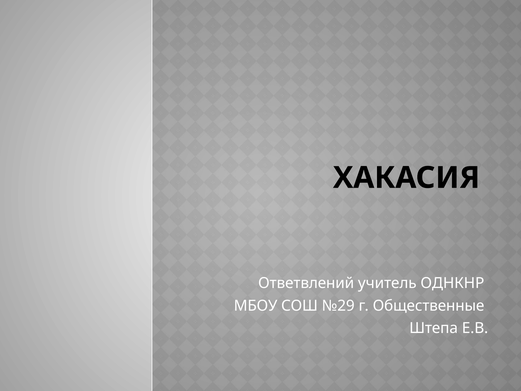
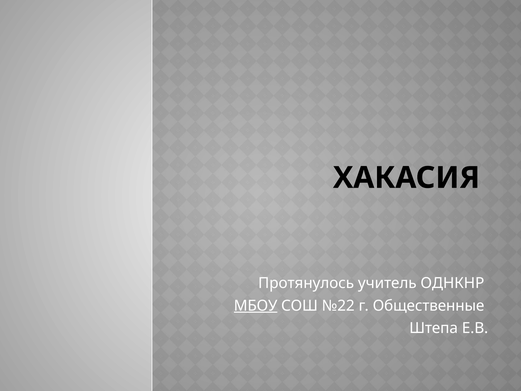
Ответвлений: Ответвлений -> Протянулось
МБОУ underline: none -> present
№29: №29 -> №22
